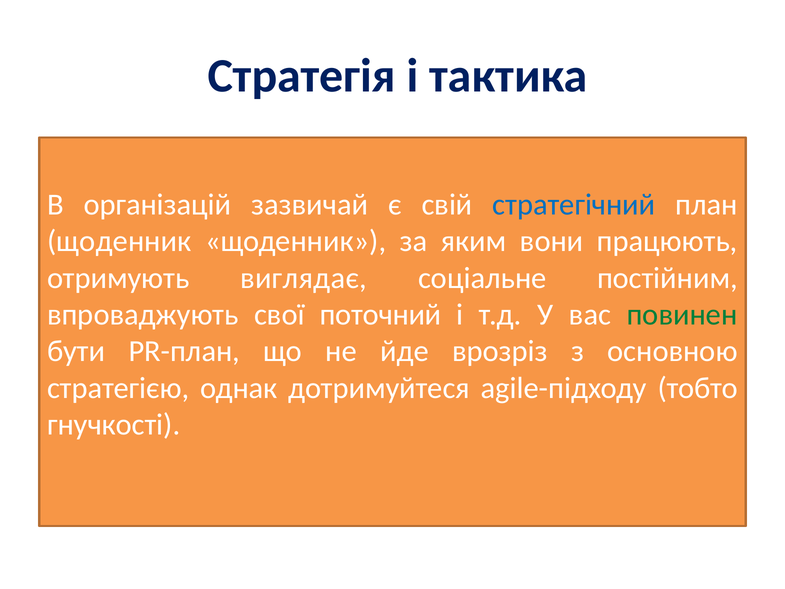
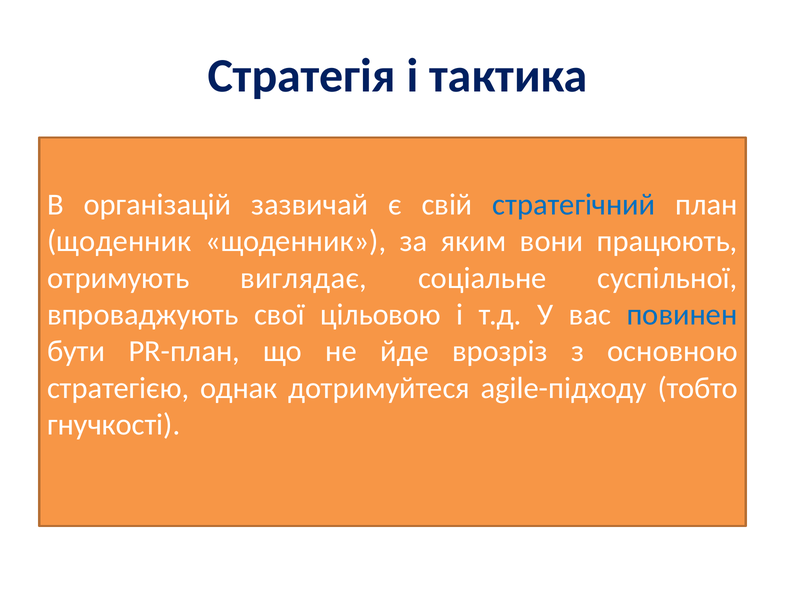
постійним: постійним -> суспільної
поточний: поточний -> цільовою
повинен colour: green -> blue
